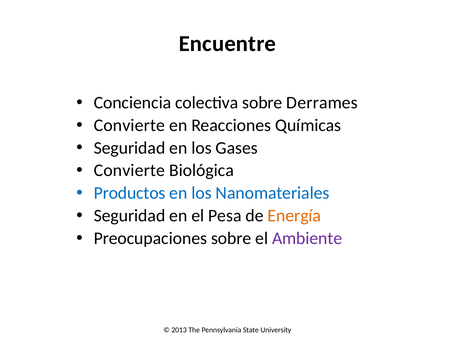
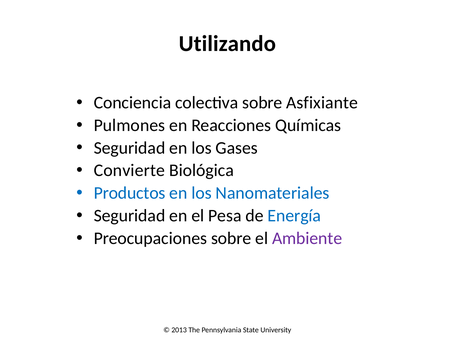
Encuentre: Encuentre -> Utilizando
Derrames: Derrames -> Asfixiante
Convierte at (129, 125): Convierte -> Pulmones
Energía colour: orange -> blue
